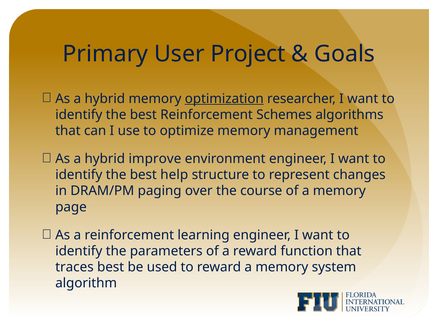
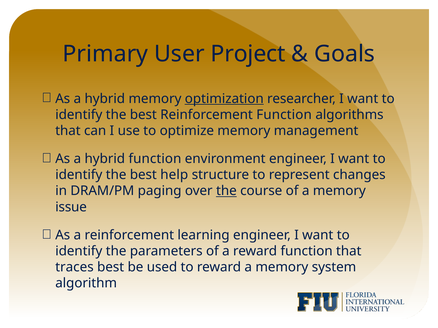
Reinforcement Schemes: Schemes -> Function
hybrid improve: improve -> function
the at (226, 191) underline: none -> present
page: page -> issue
